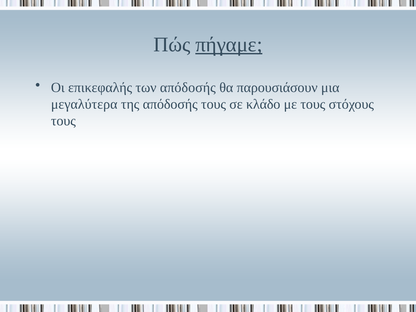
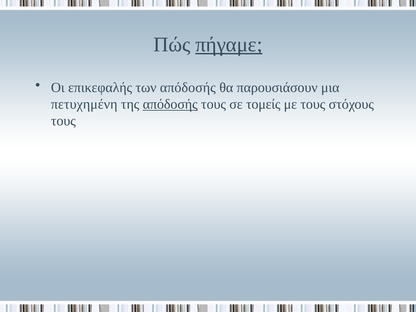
μεγαλύτερα: μεγαλύτερα -> πετυχημένη
απόδοσής at (170, 104) underline: none -> present
κλάδο: κλάδο -> τομείς
